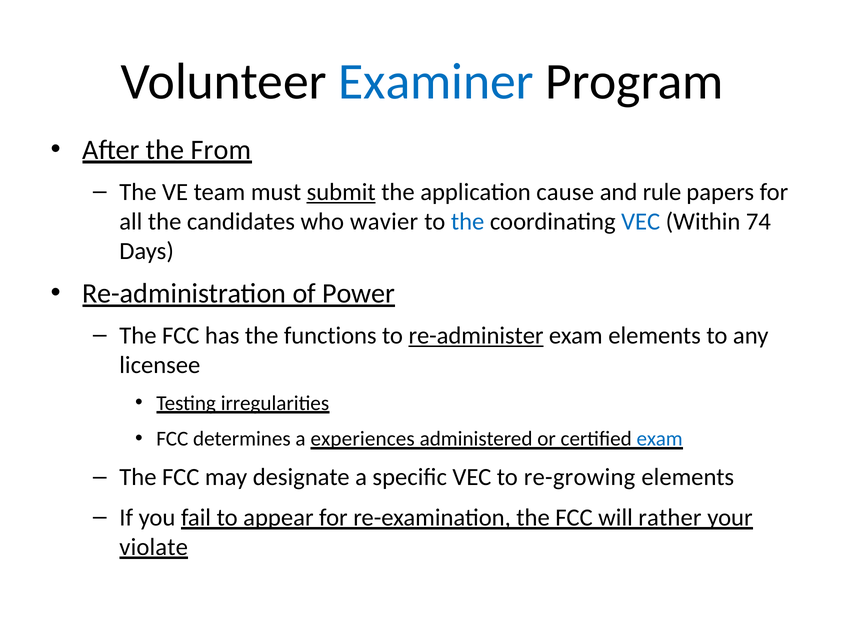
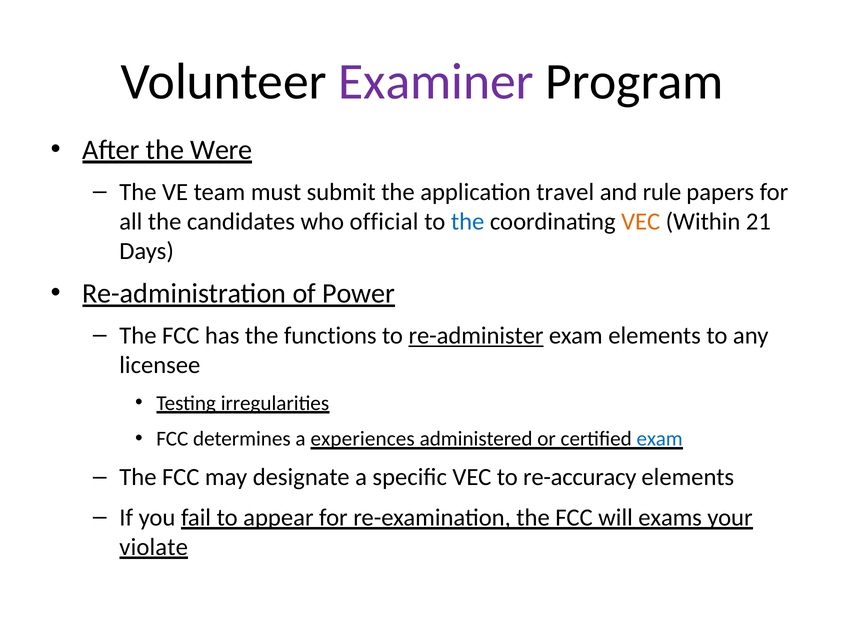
Examiner colour: blue -> purple
From: From -> Were
submit underline: present -> none
cause: cause -> travel
wavier: wavier -> official
VEC at (641, 221) colour: blue -> orange
74: 74 -> 21
re-growing: re-growing -> re-accuracy
rather: rather -> exams
